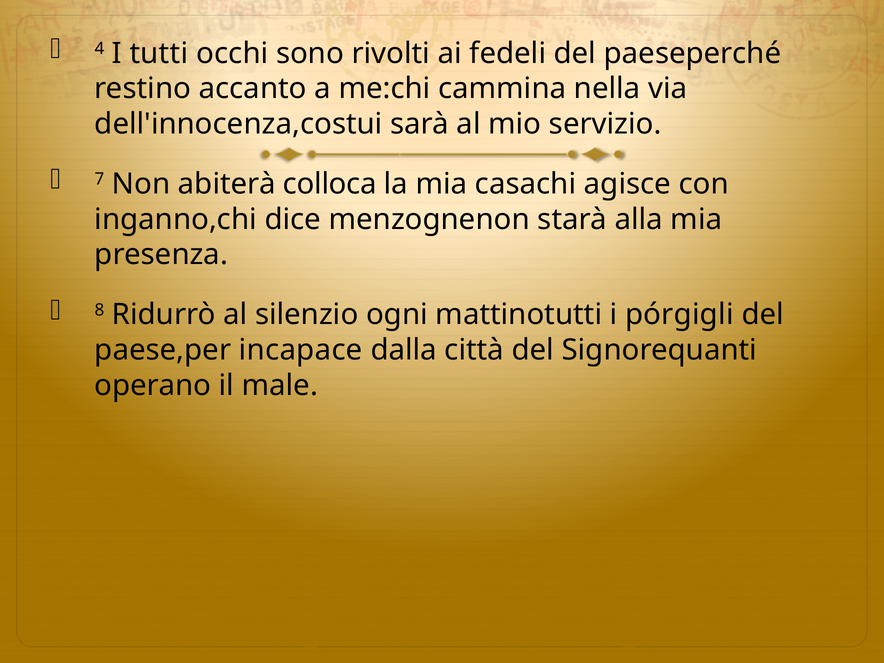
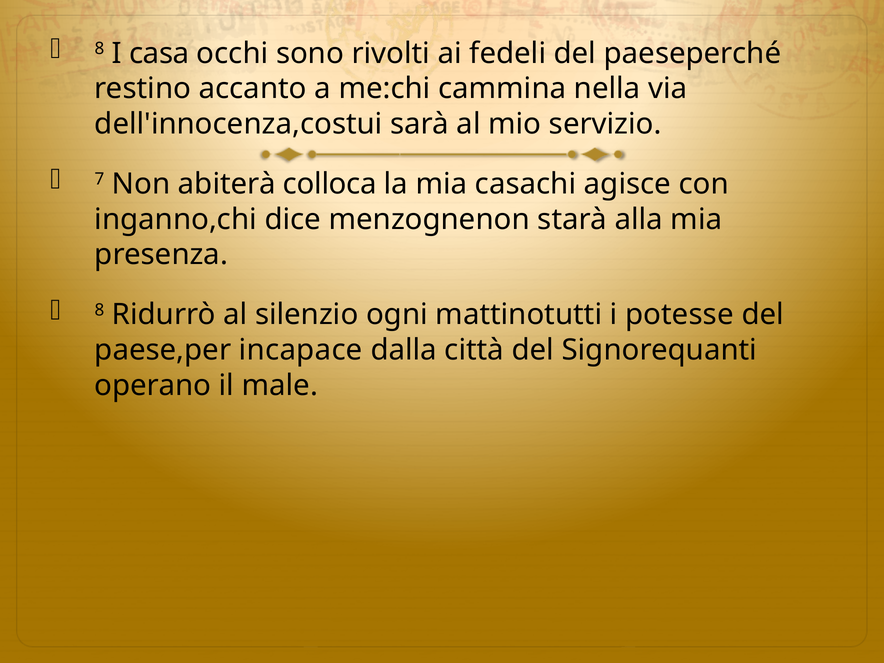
4 at (99, 49): 4 -> 8
tutti: tutti -> casa
pórgigli: pórgigli -> potesse
